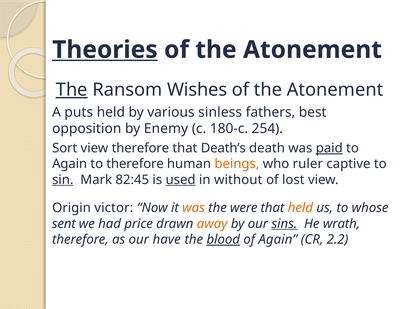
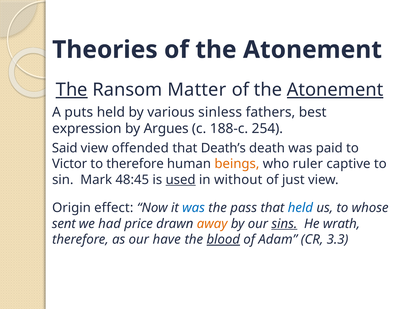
Theories underline: present -> none
Wishes: Wishes -> Matter
Atonement at (335, 90) underline: none -> present
opposition: opposition -> expression
Enemy: Enemy -> Argues
180-c: 180-c -> 188-c
Sort: Sort -> Said
view therefore: therefore -> offended
paid underline: present -> none
Again at (70, 164): Again -> Victor
sin underline: present -> none
82:45: 82:45 -> 48:45
lost: lost -> just
victor: victor -> effect
was at (194, 208) colour: orange -> blue
were: were -> pass
held at (300, 208) colour: orange -> blue
of Again: Again -> Adam
2.2: 2.2 -> 3.3
